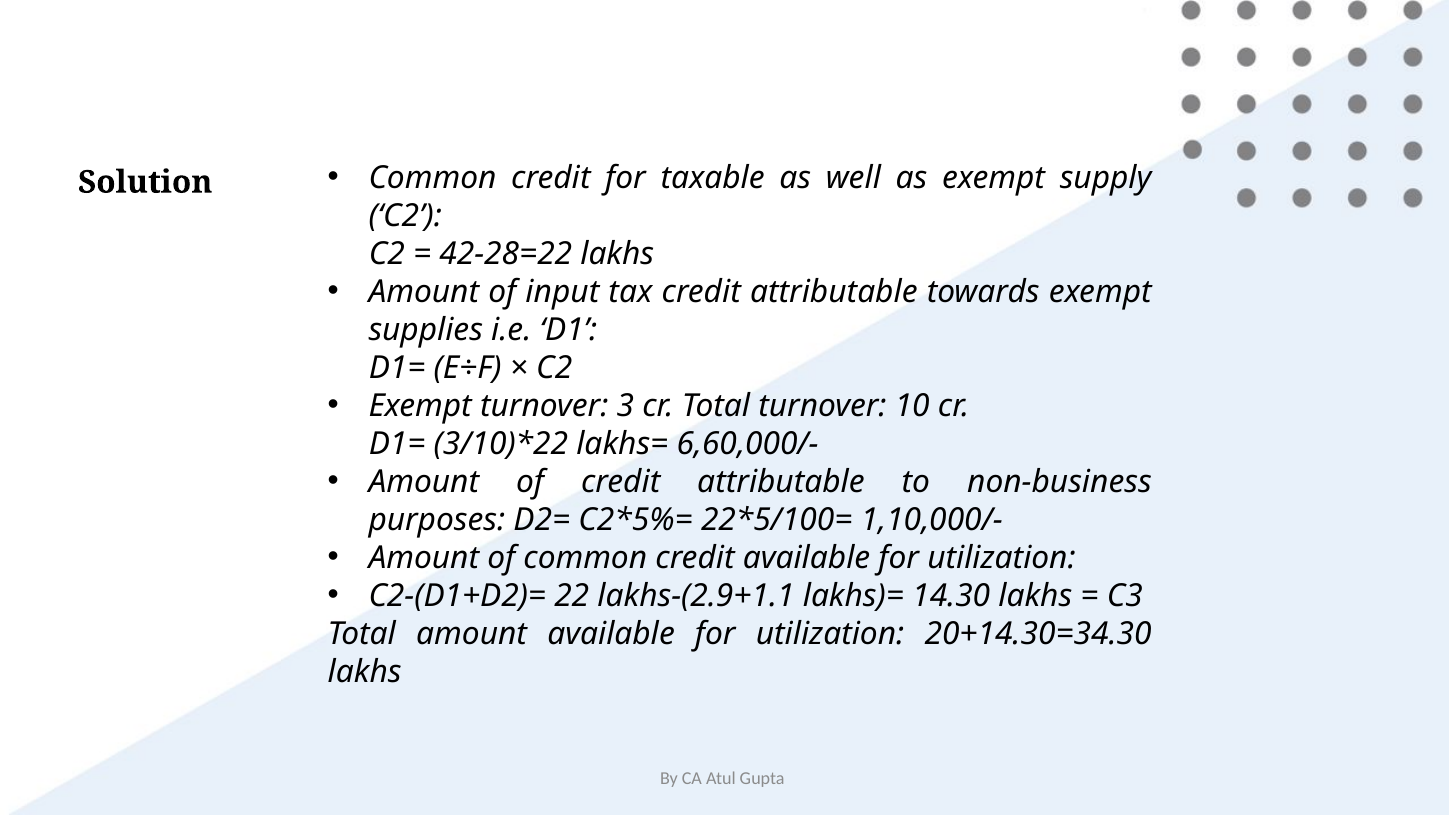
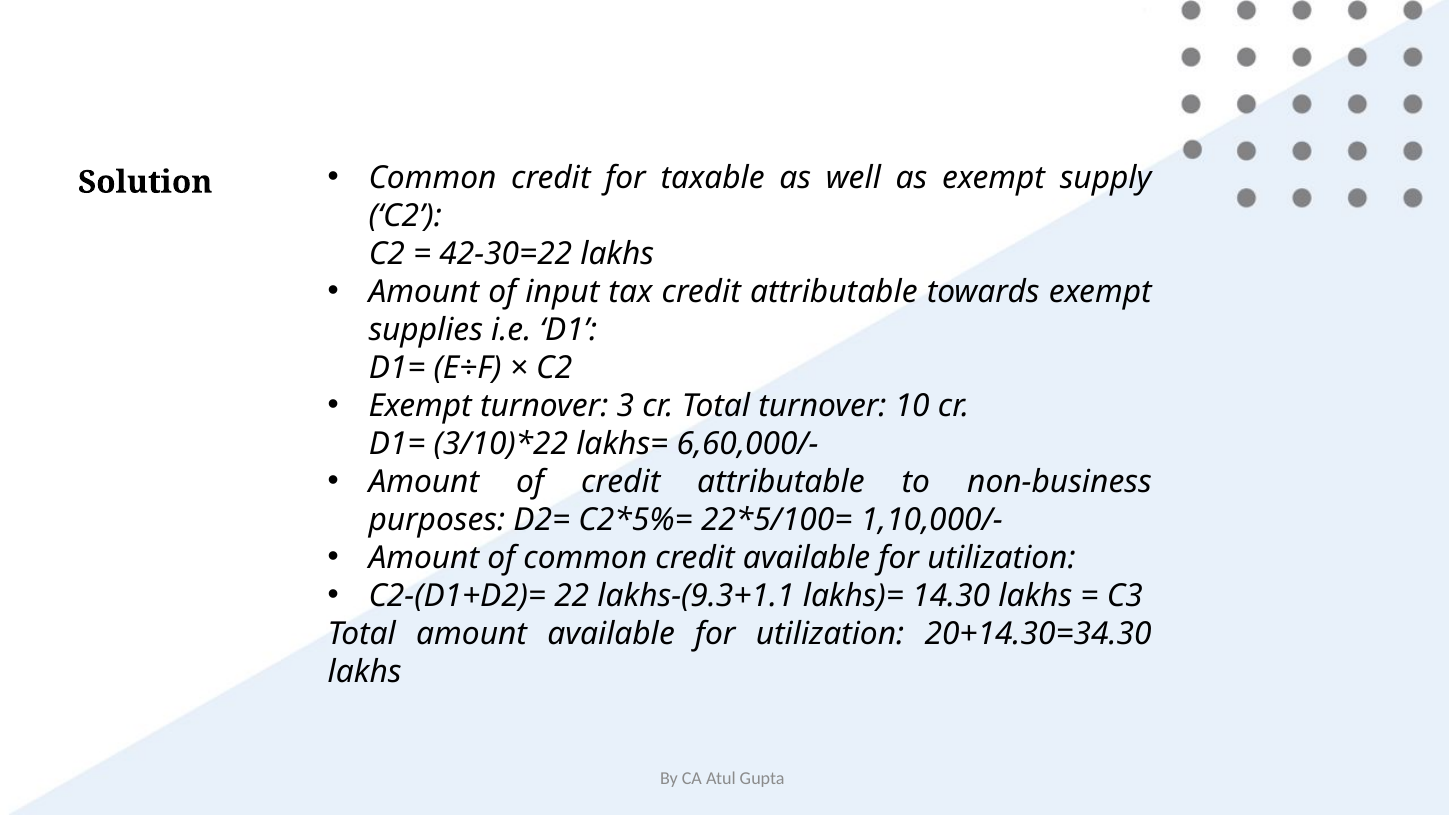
42-28=22: 42-28=22 -> 42-30=22
lakhs-(2.9+1.1: lakhs-(2.9+1.1 -> lakhs-(9.3+1.1
